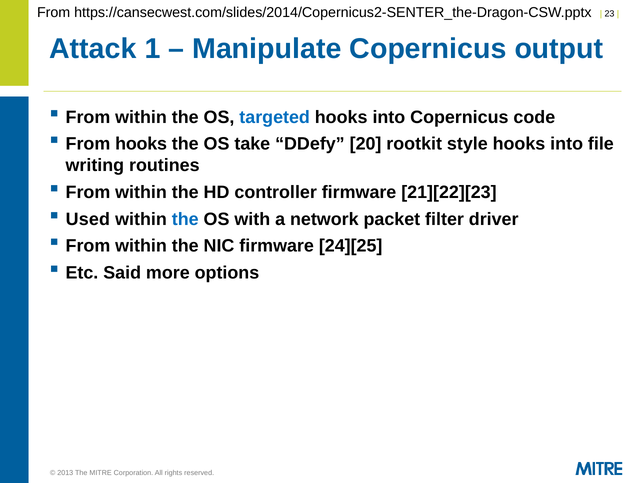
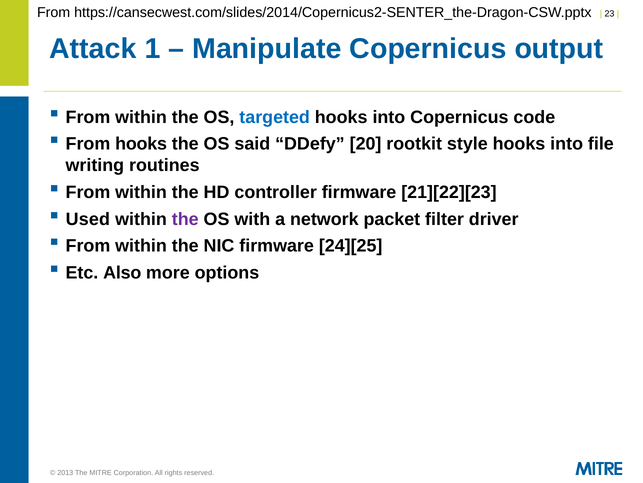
take: take -> said
the at (185, 219) colour: blue -> purple
Said: Said -> Also
